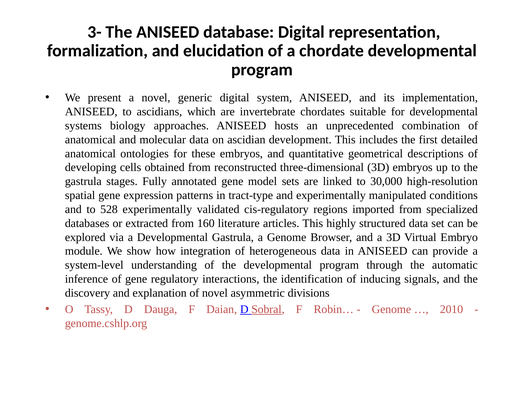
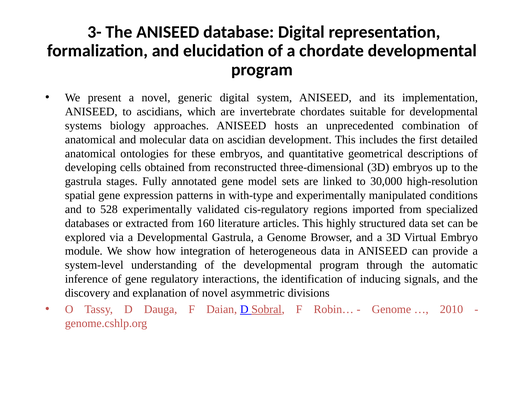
tract-type: tract-type -> with-type
